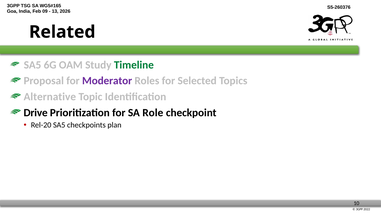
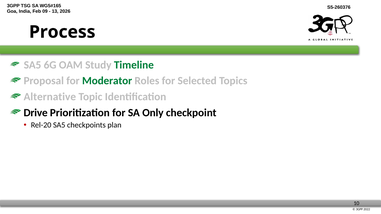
Related: Related -> Process
Moderator colour: purple -> green
Role: Role -> Only
